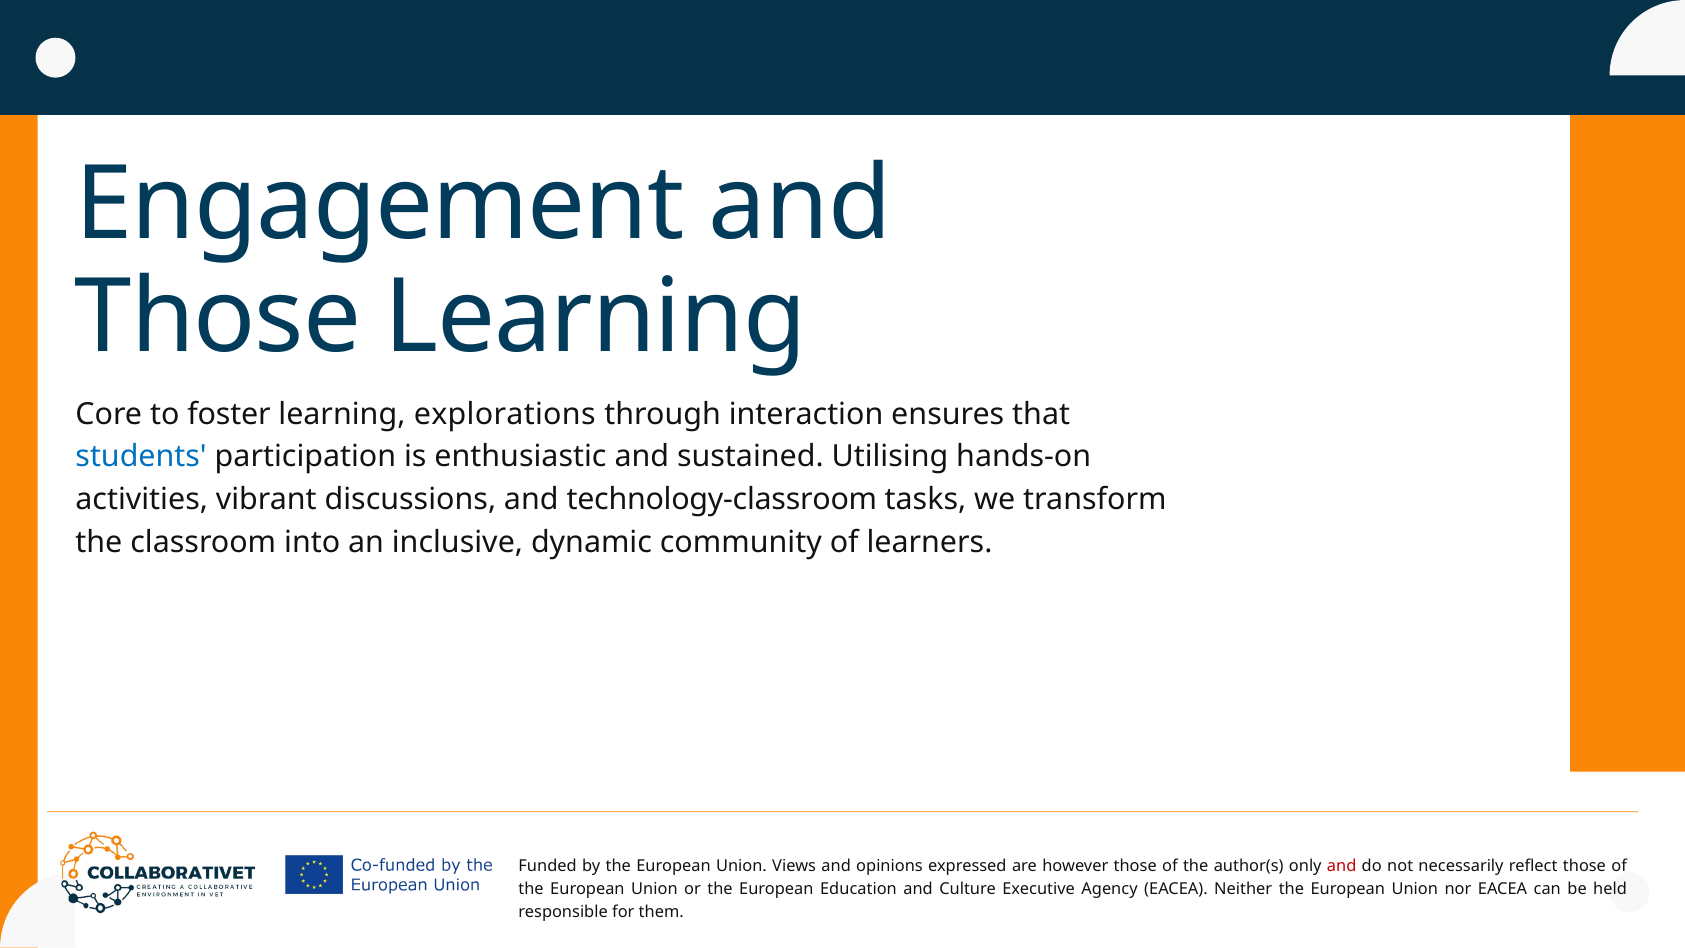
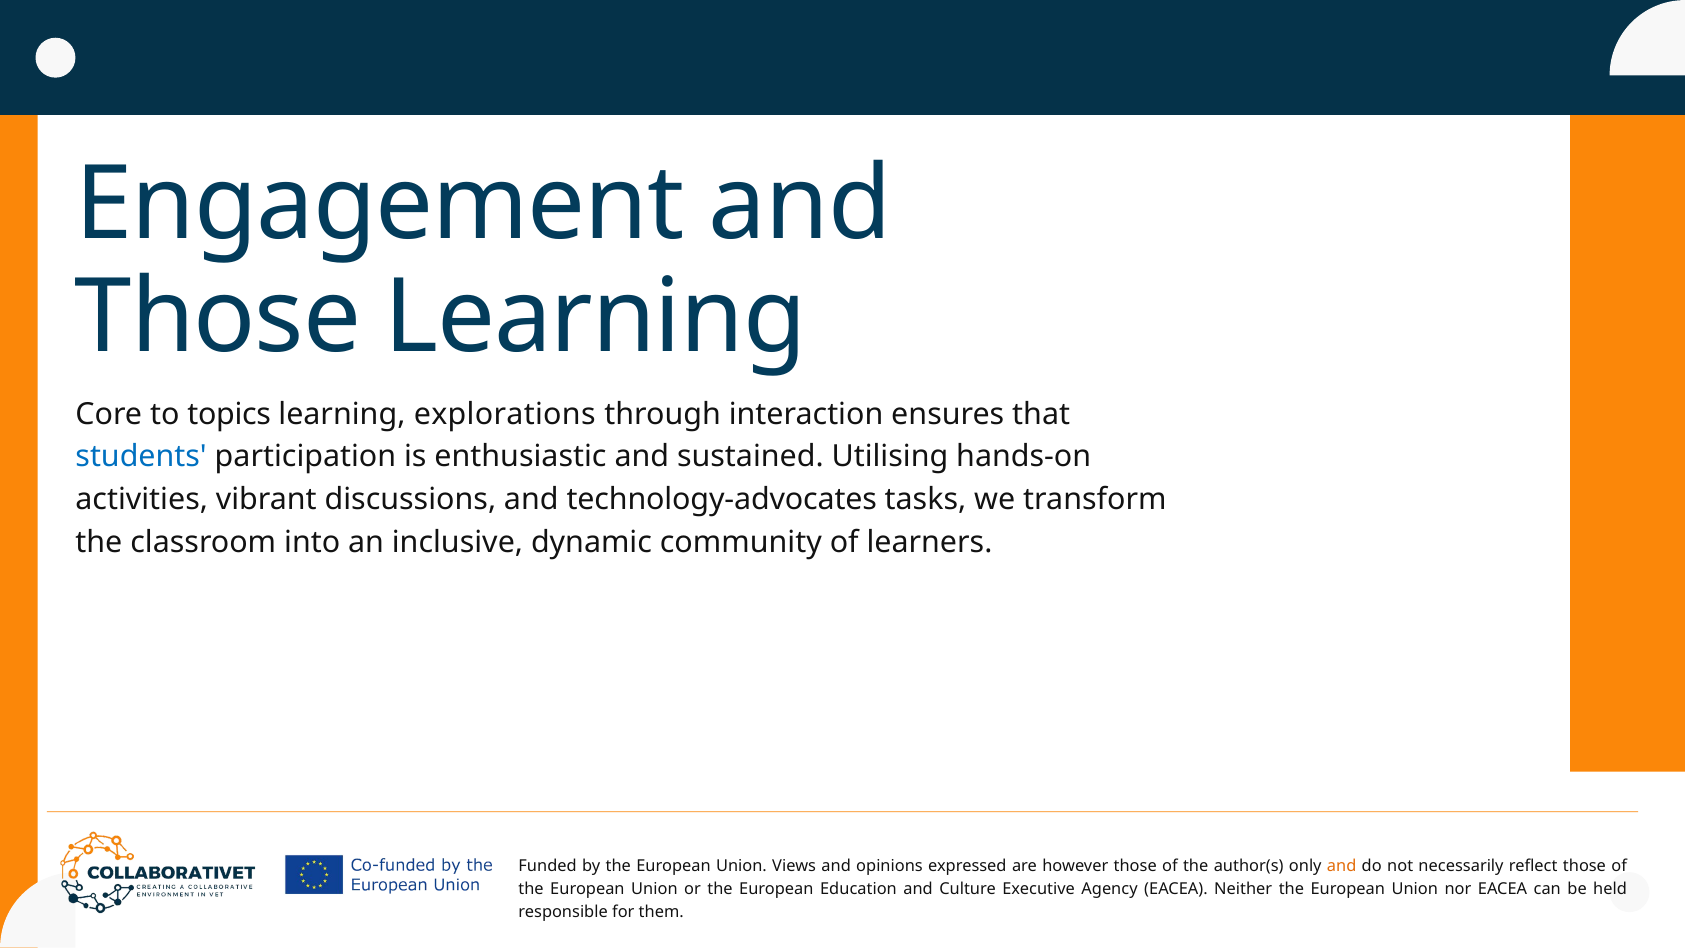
foster: foster -> topics
technology-classroom: technology-classroom -> technology-advocates
and at (1342, 866) colour: red -> orange
